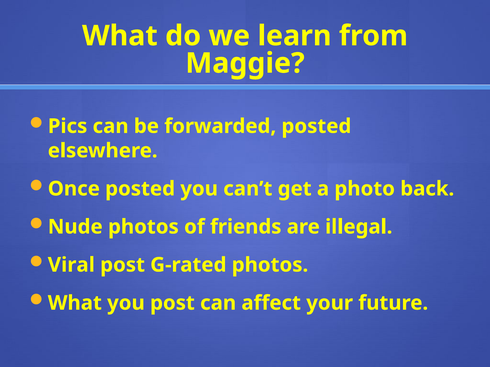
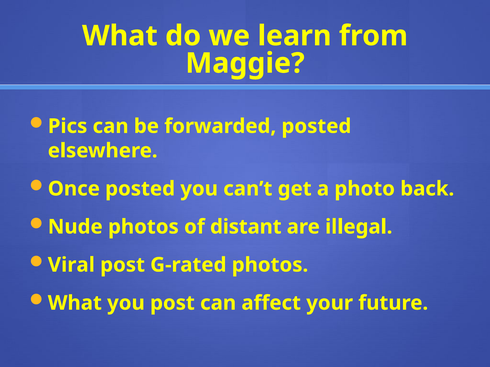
friends: friends -> distant
